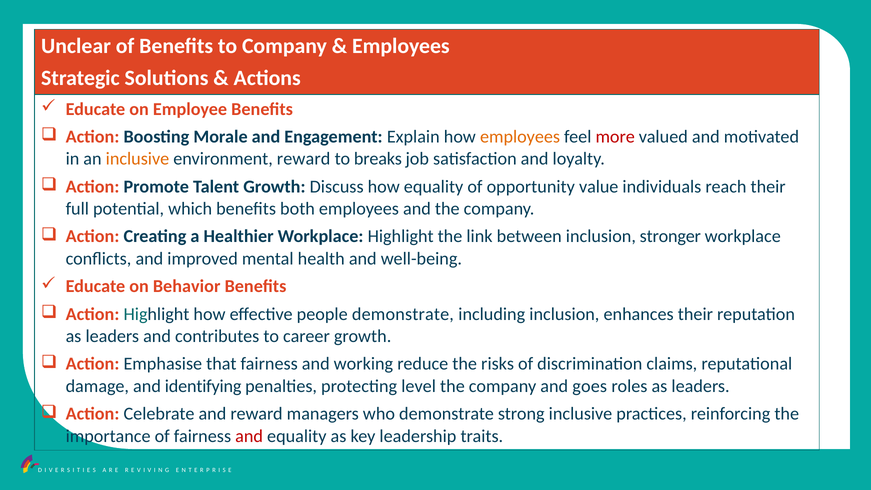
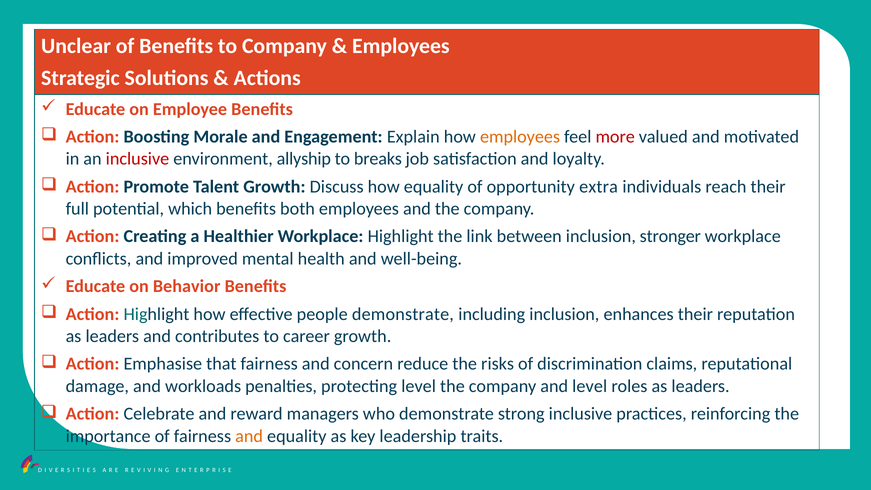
inclusive at (137, 159) colour: orange -> red
environment reward: reward -> allyship
value: value -> extra
working: working -> concern
identifying: identifying -> workloads
and goes: goes -> level
and at (249, 436) colour: red -> orange
